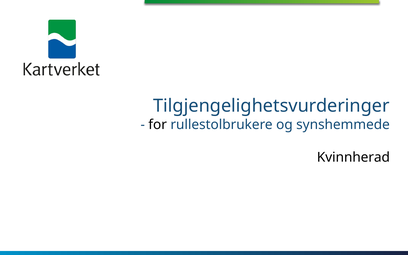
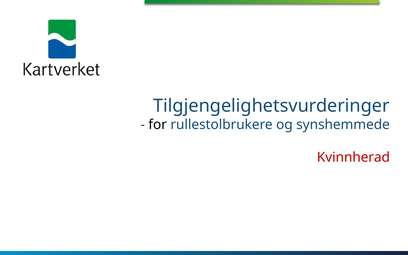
Kvinnherad colour: black -> red
